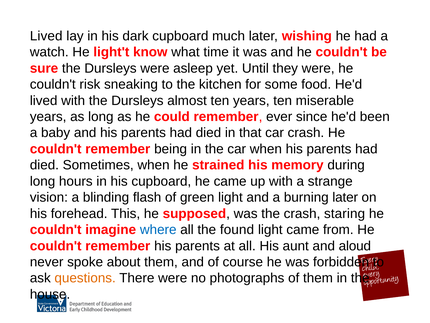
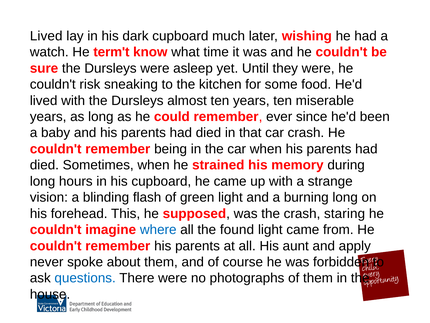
light't: light't -> term't
burning later: later -> long
aloud: aloud -> apply
questions colour: orange -> blue
